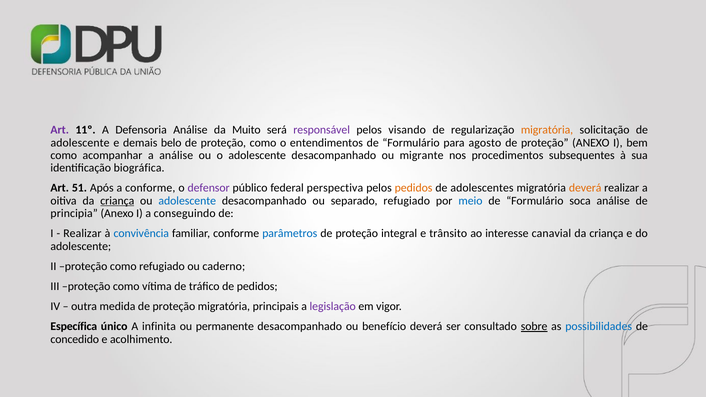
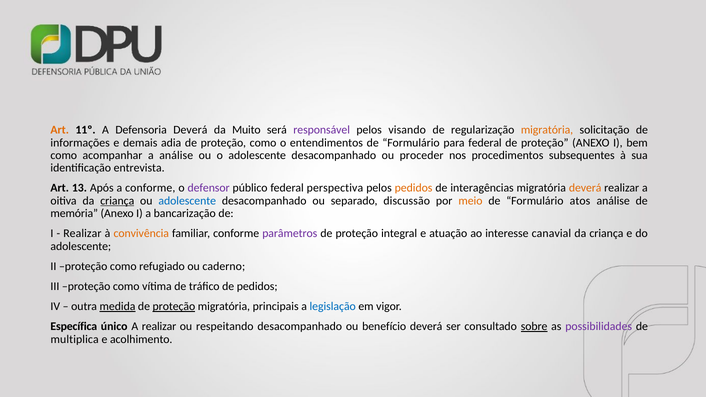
Art at (60, 130) colour: purple -> orange
Defensoria Análise: Análise -> Deverá
adolescente at (80, 143): adolescente -> informações
belo: belo -> adia
para agosto: agosto -> federal
migrante: migrante -> proceder
biográfica: biográfica -> entrevista
51: 51 -> 13
adolescentes: adolescentes -> interagências
separado refugiado: refugiado -> discussão
meio colour: blue -> orange
soca: soca -> atos
principia: principia -> memória
conseguindo: conseguindo -> bancarização
convivência colour: blue -> orange
parâmetros colour: blue -> purple
trânsito: trânsito -> atuação
medida underline: none -> present
proteção at (174, 306) underline: none -> present
legislação colour: purple -> blue
A infinita: infinita -> realizar
permanente: permanente -> respeitando
possibilidades colour: blue -> purple
concedido: concedido -> multiplica
